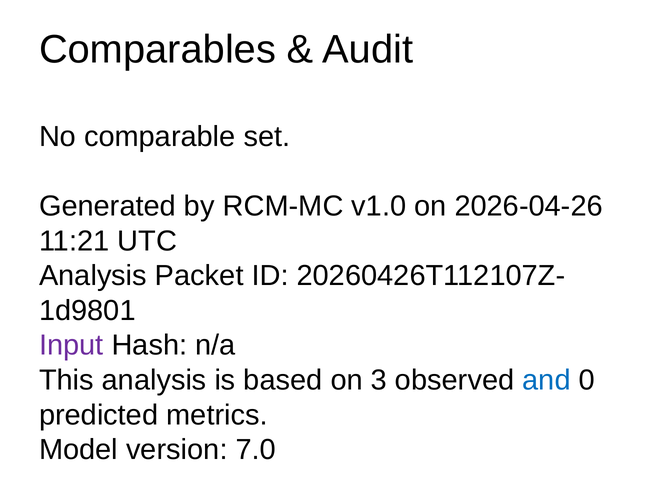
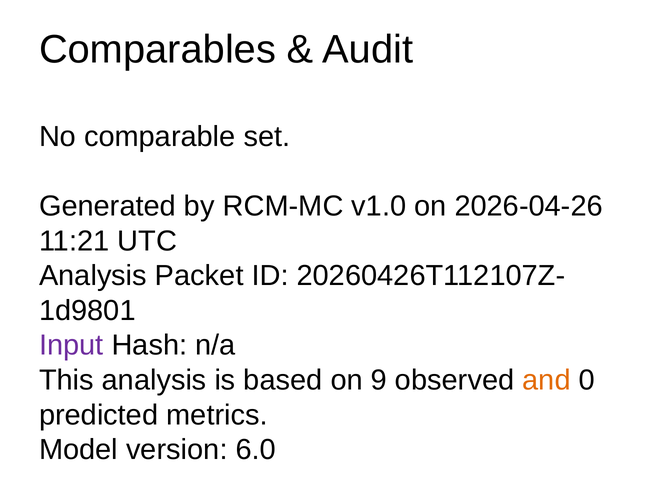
3: 3 -> 9
and colour: blue -> orange
7.0: 7.0 -> 6.0
